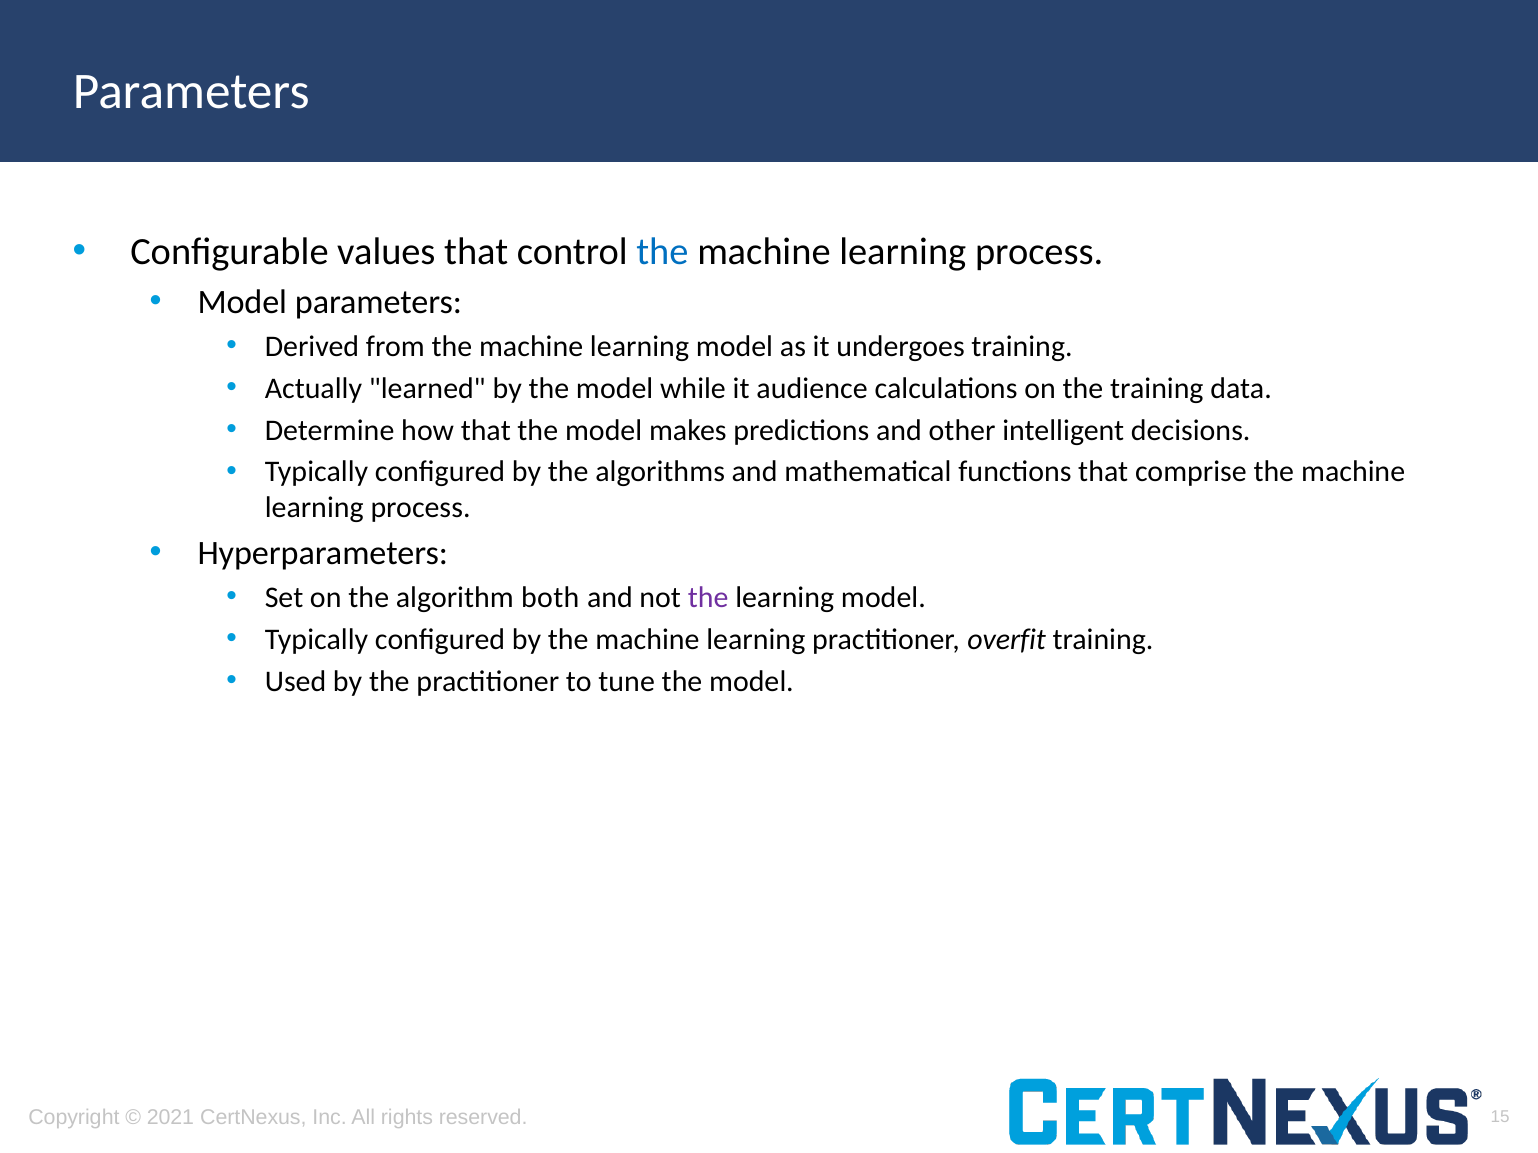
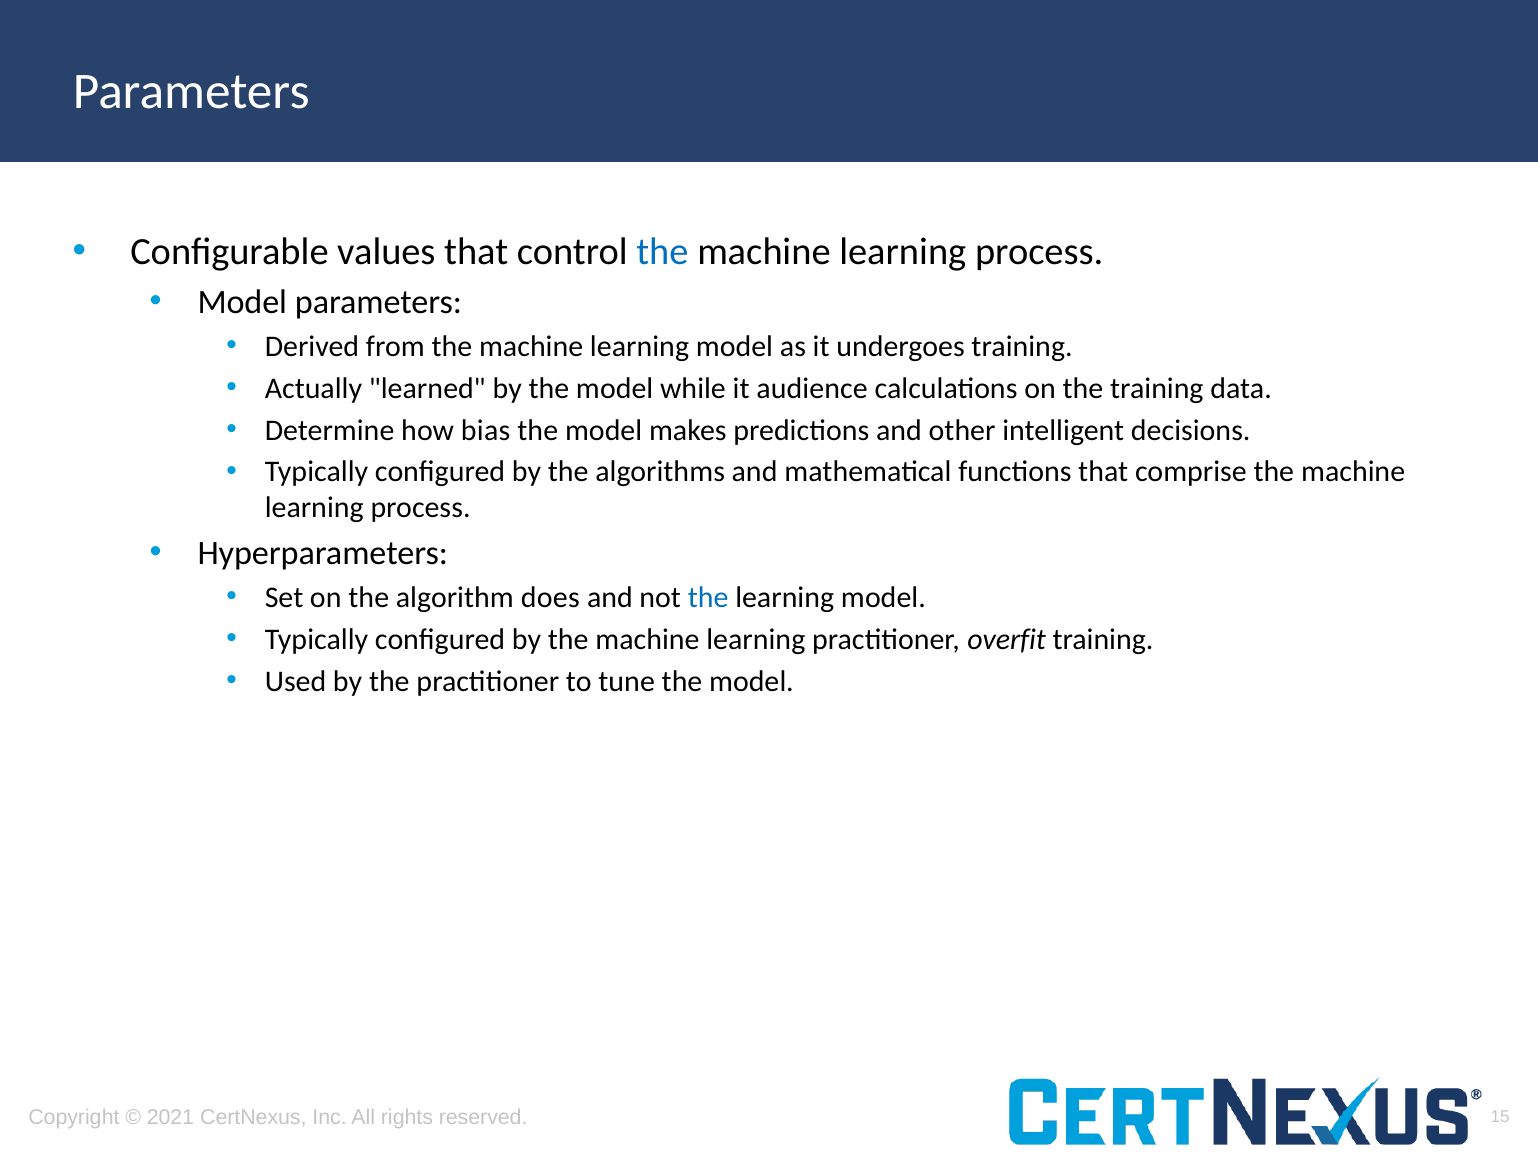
how that: that -> bias
both: both -> does
the at (708, 598) colour: purple -> blue
